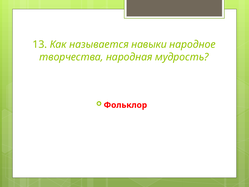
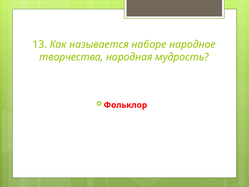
навыки: навыки -> наборе
